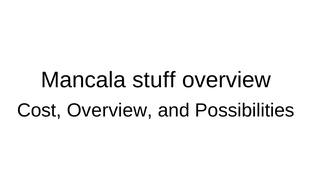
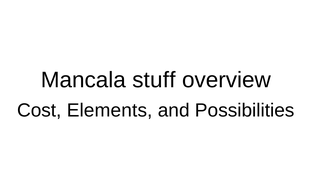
Cost Overview: Overview -> Elements
